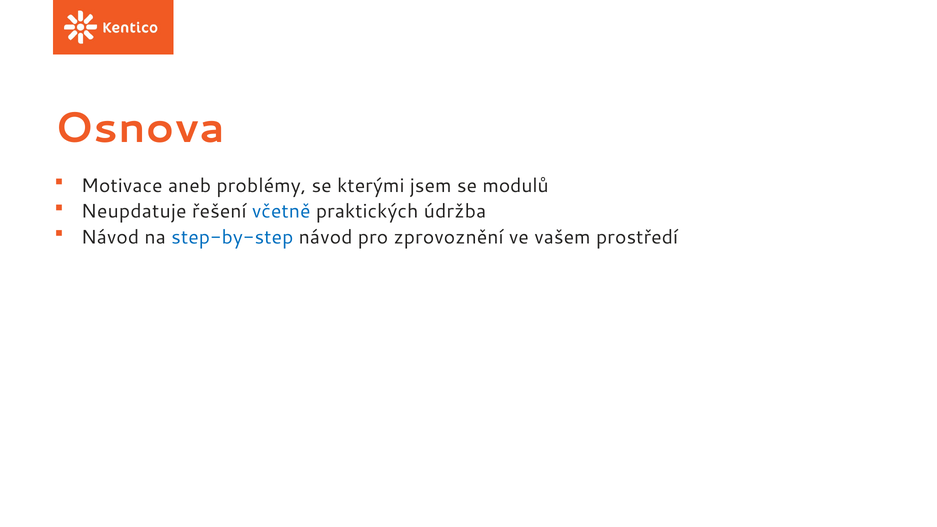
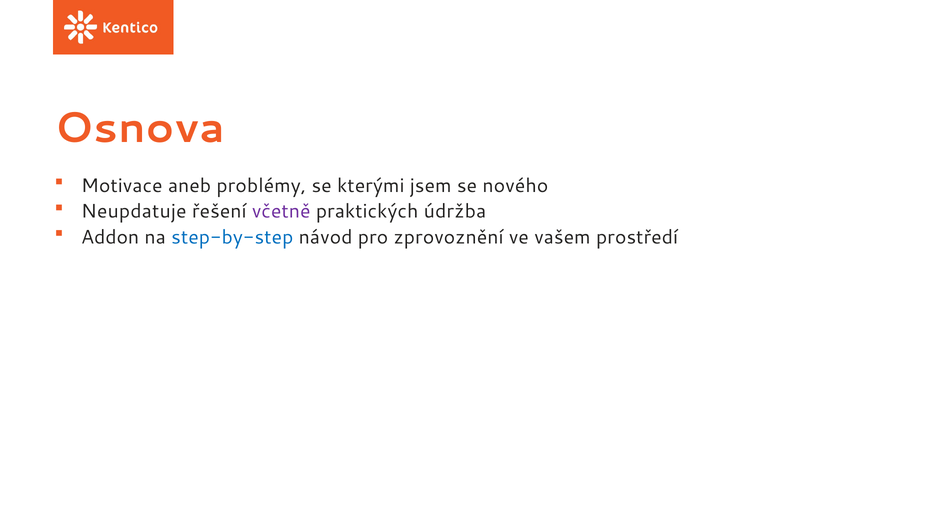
modulů: modulů -> nového
včetně colour: blue -> purple
Návod at (110, 237): Návod -> Addon
